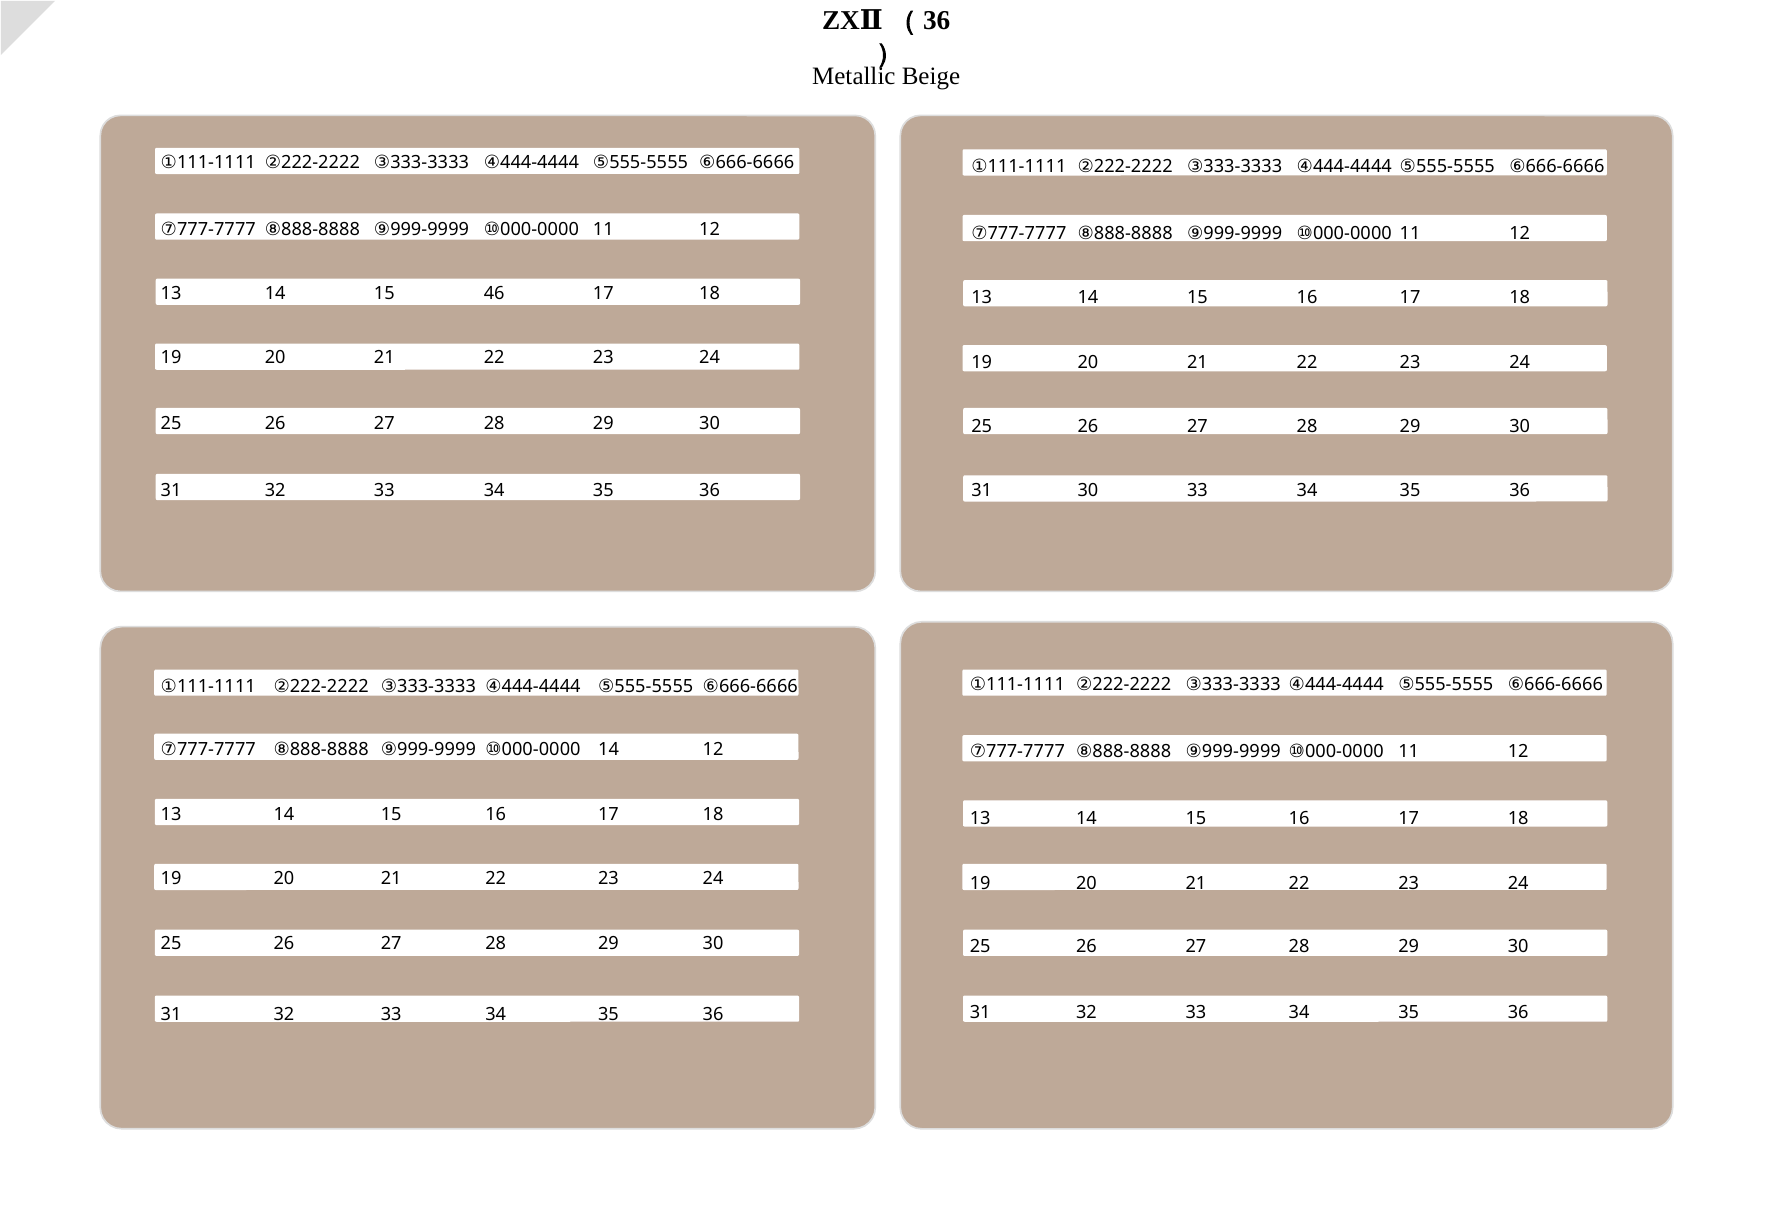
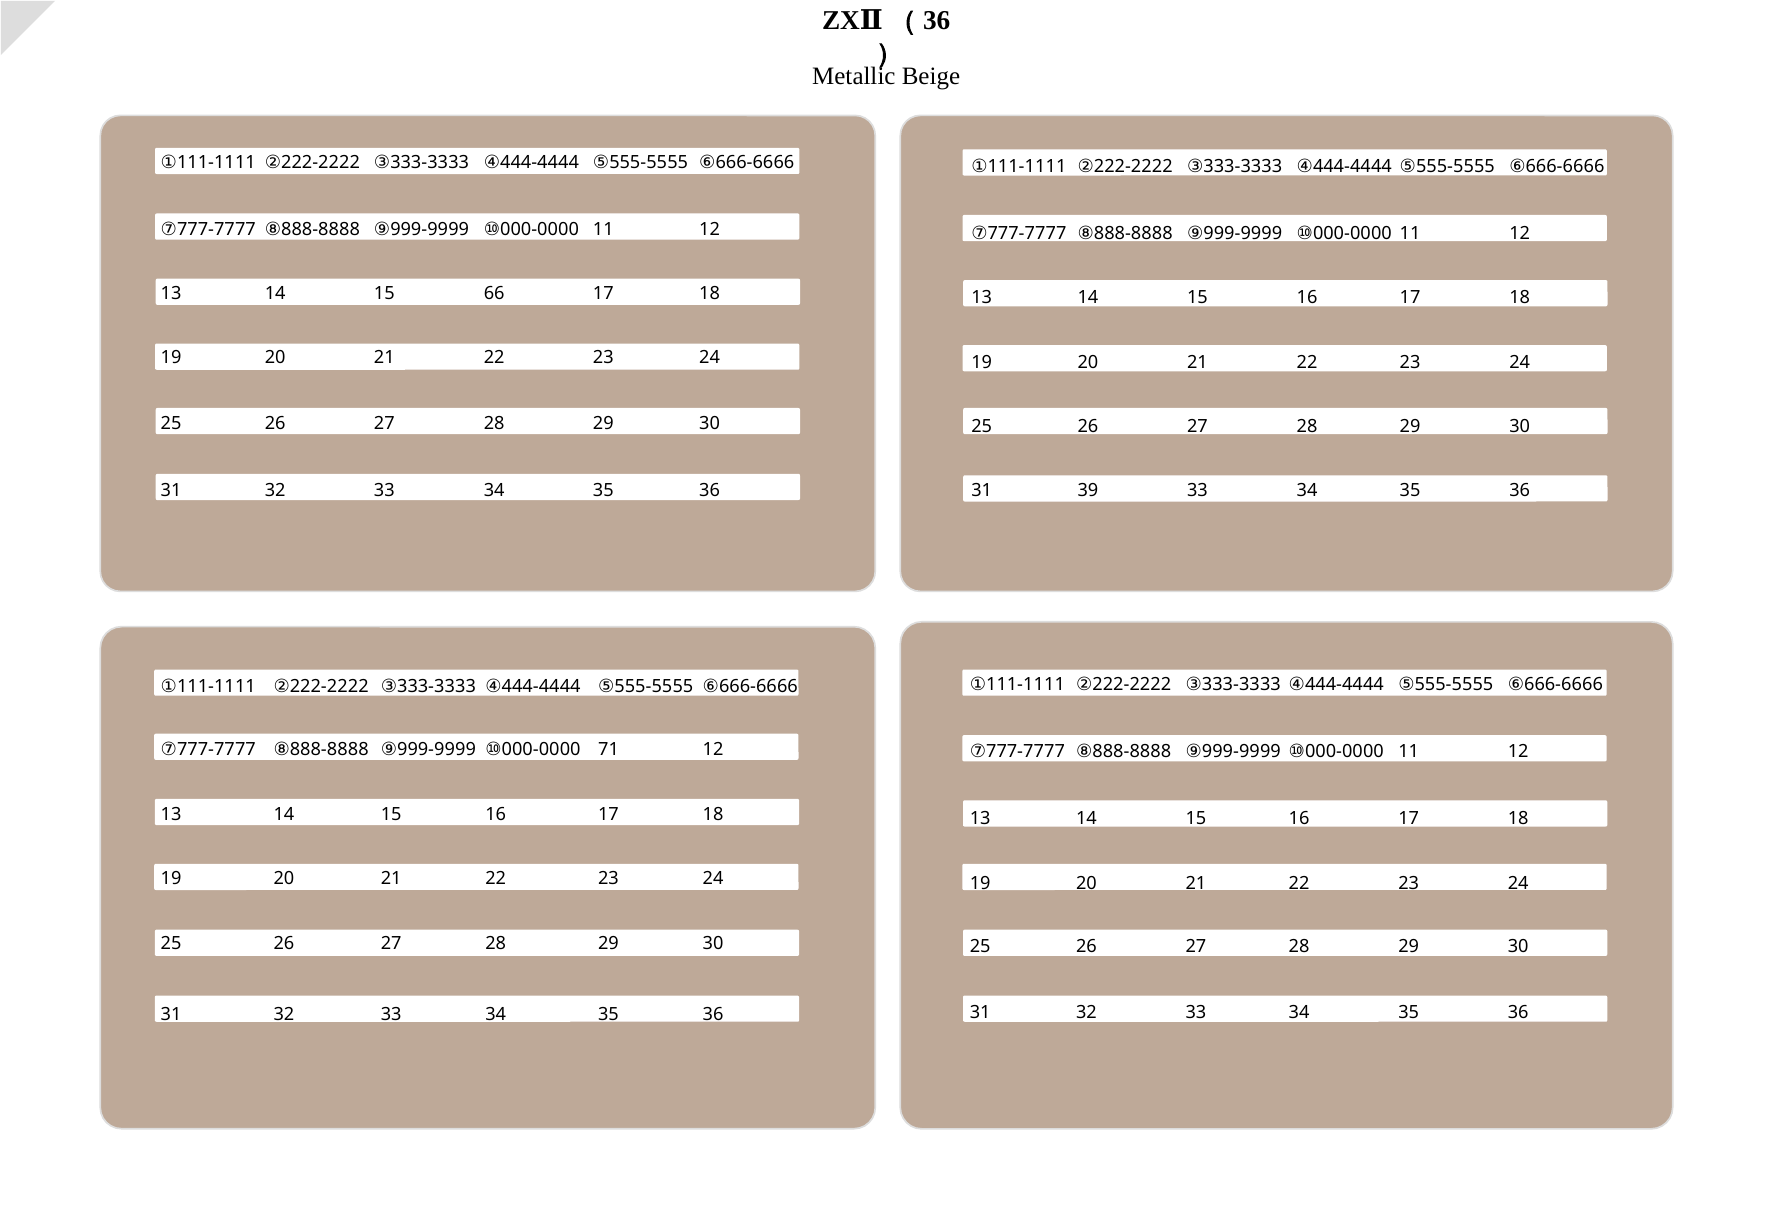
46: 46 -> 66
31 30: 30 -> 39
⑩000-0000 14: 14 -> 71
